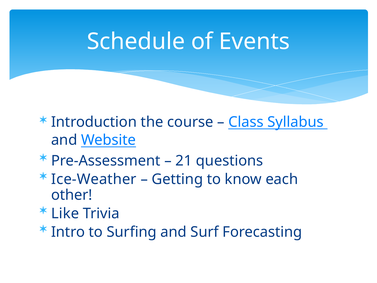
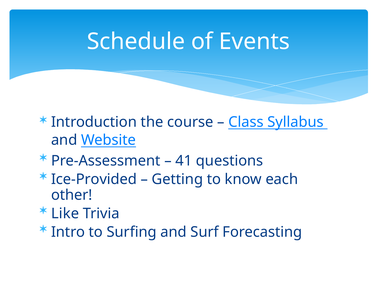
21: 21 -> 41
Ice-Weather: Ice-Weather -> Ice-Provided
